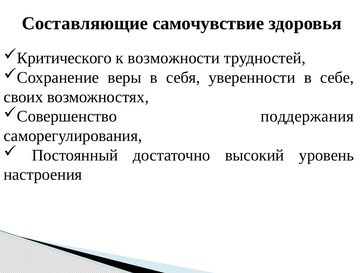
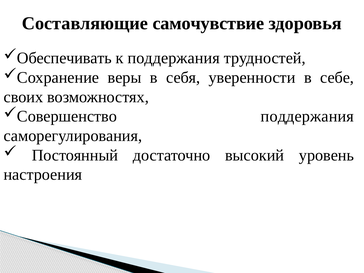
Критического: Критического -> Обеспечивать
к возможности: возможности -> поддержания
